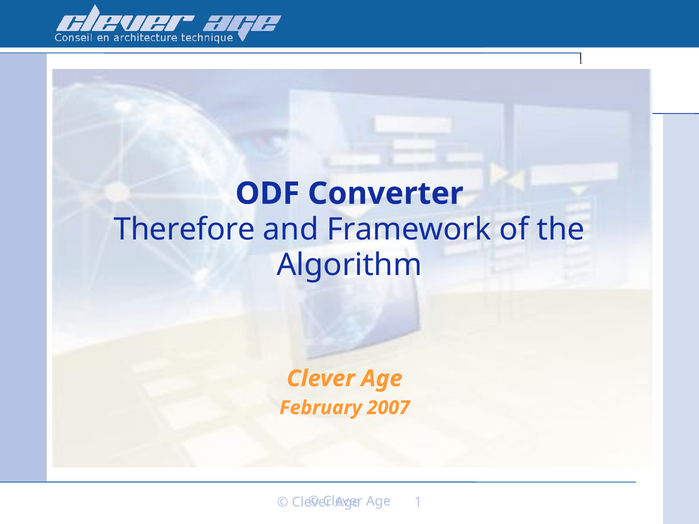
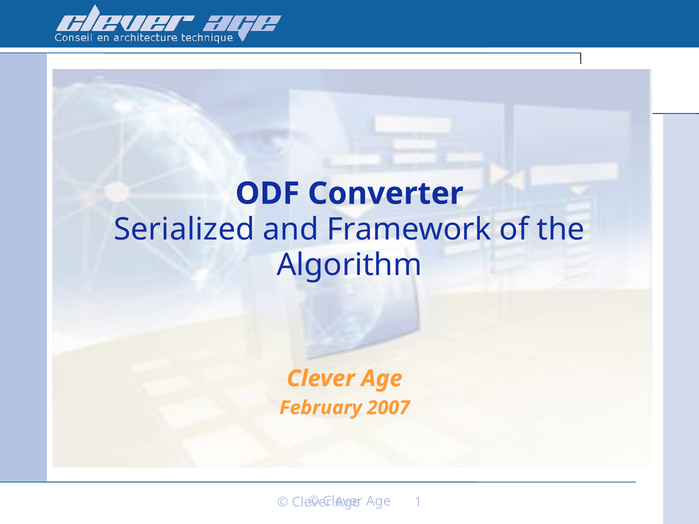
Therefore: Therefore -> Serialized
